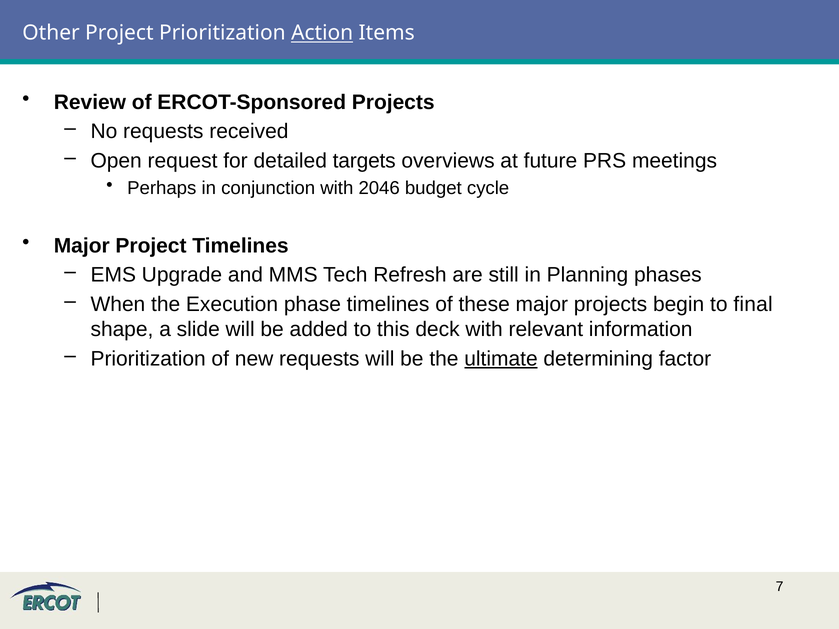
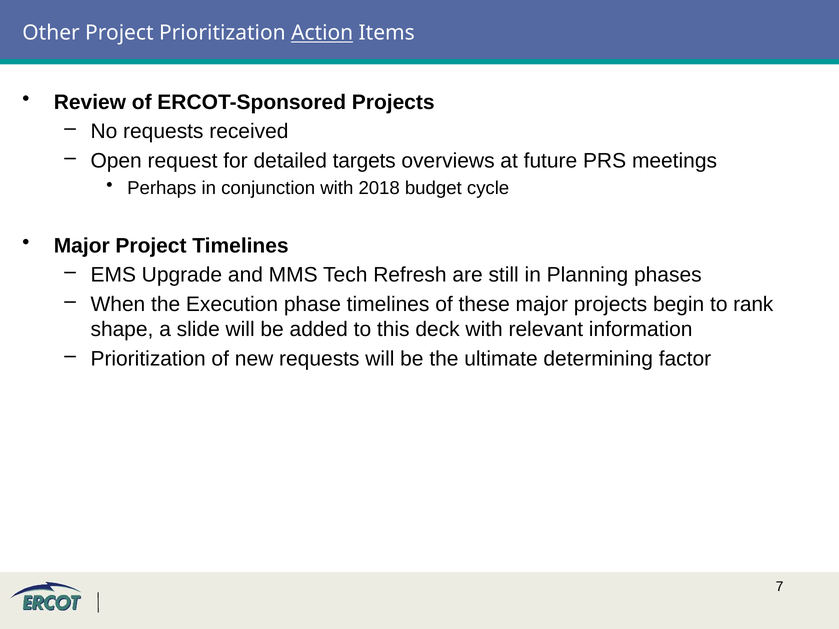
2046: 2046 -> 2018
final: final -> rank
ultimate underline: present -> none
